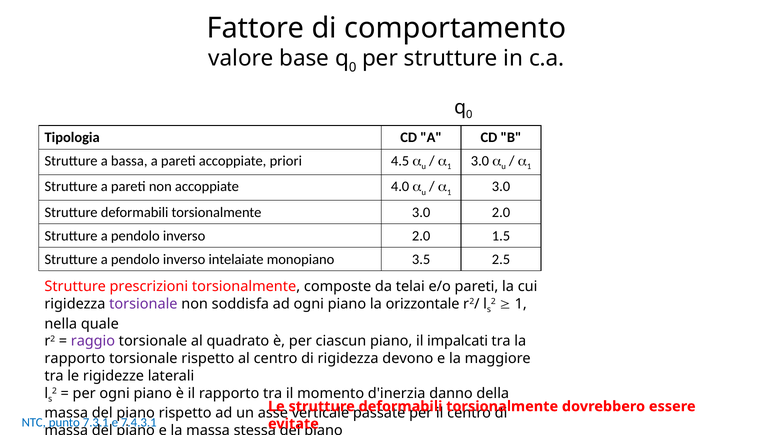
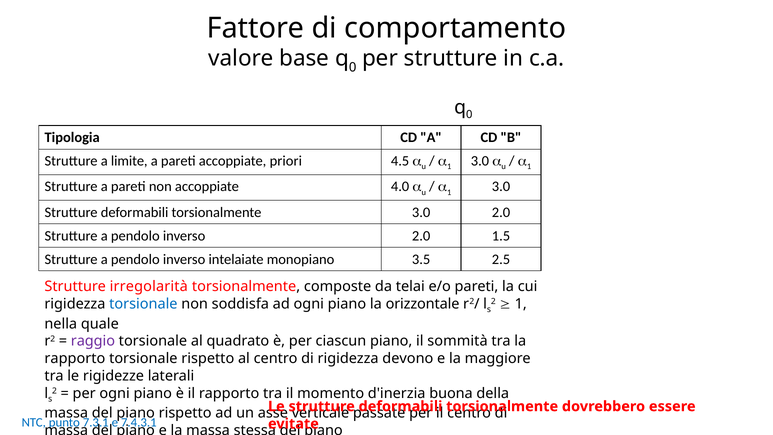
bassa: bassa -> limite
prescrizioni: prescrizioni -> irregolarità
torsionale at (143, 304) colour: purple -> blue
impalcati: impalcati -> sommità
danno: danno -> buona
